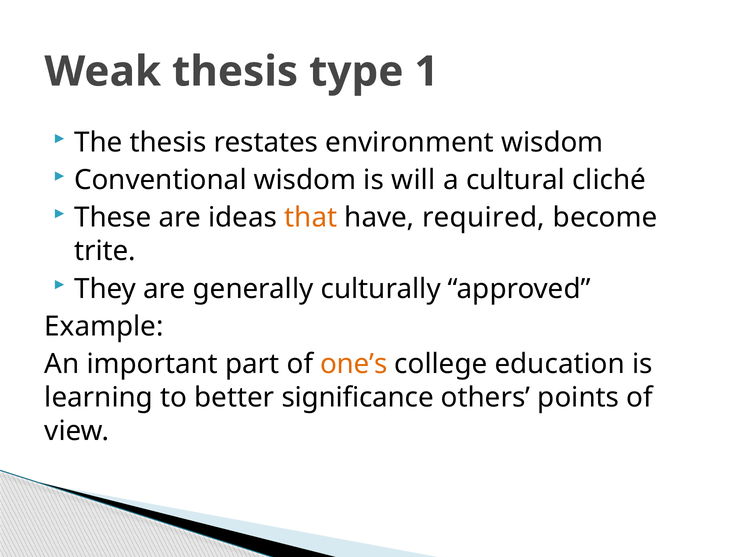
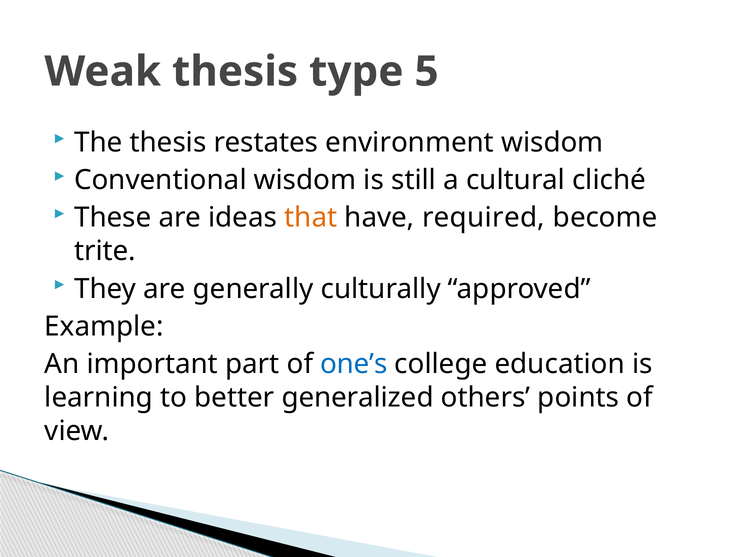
1: 1 -> 5
will: will -> still
one’s colour: orange -> blue
significance: significance -> generalized
